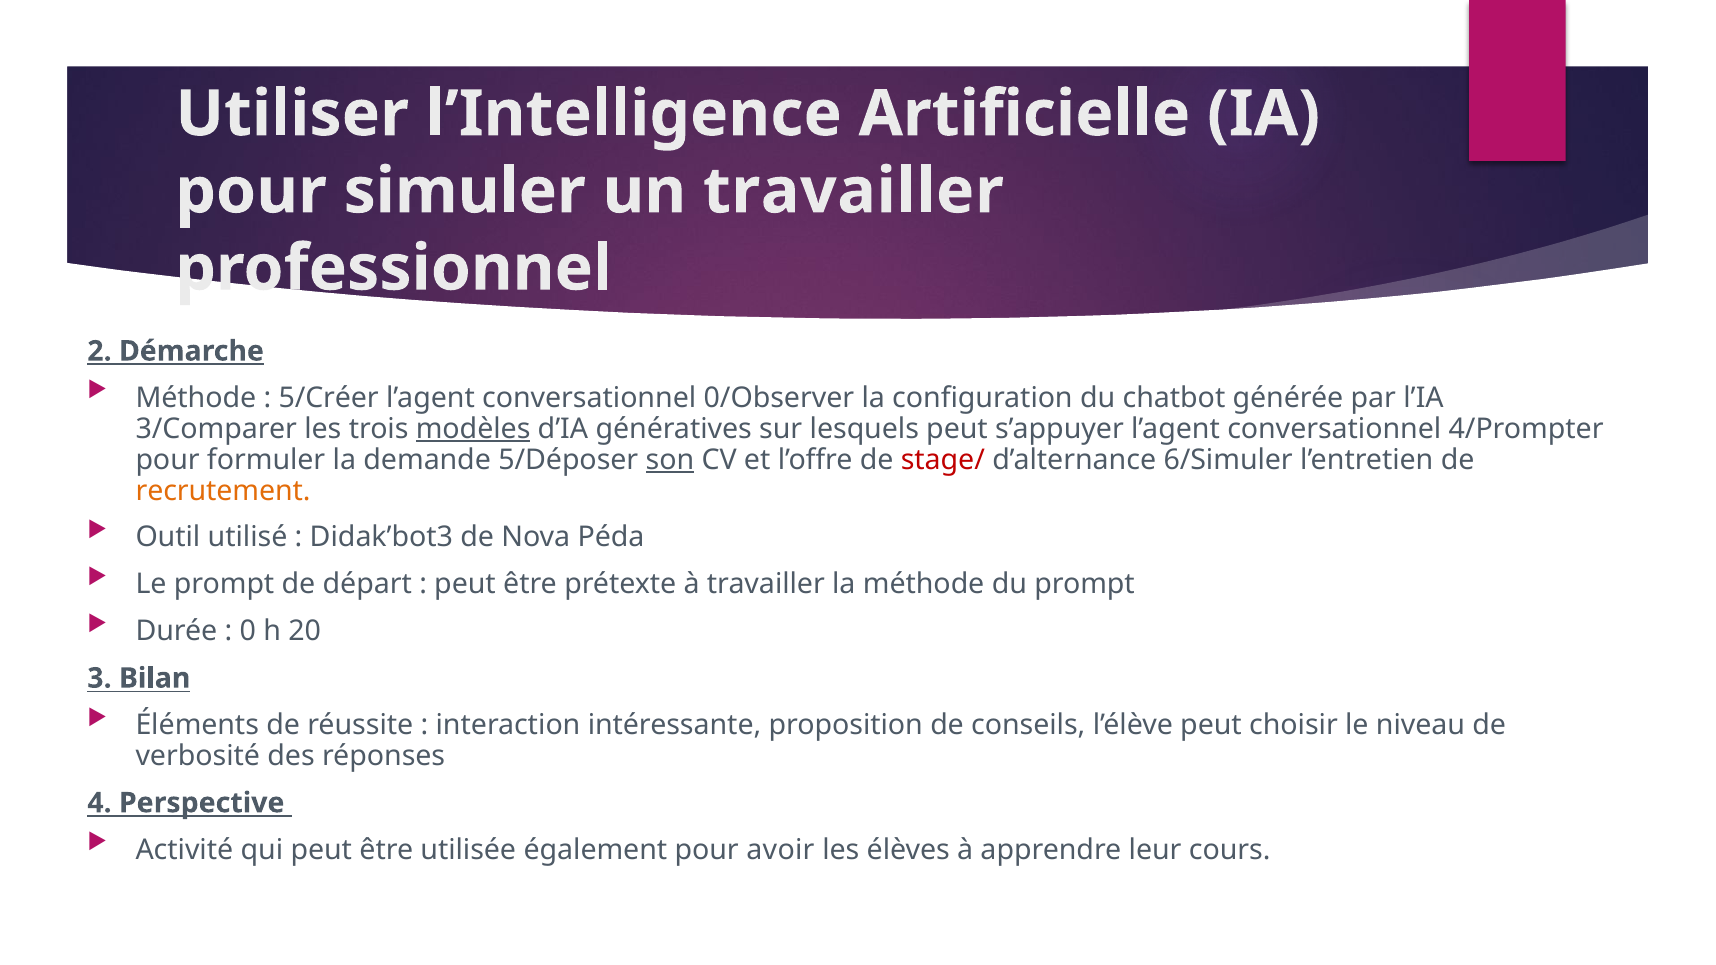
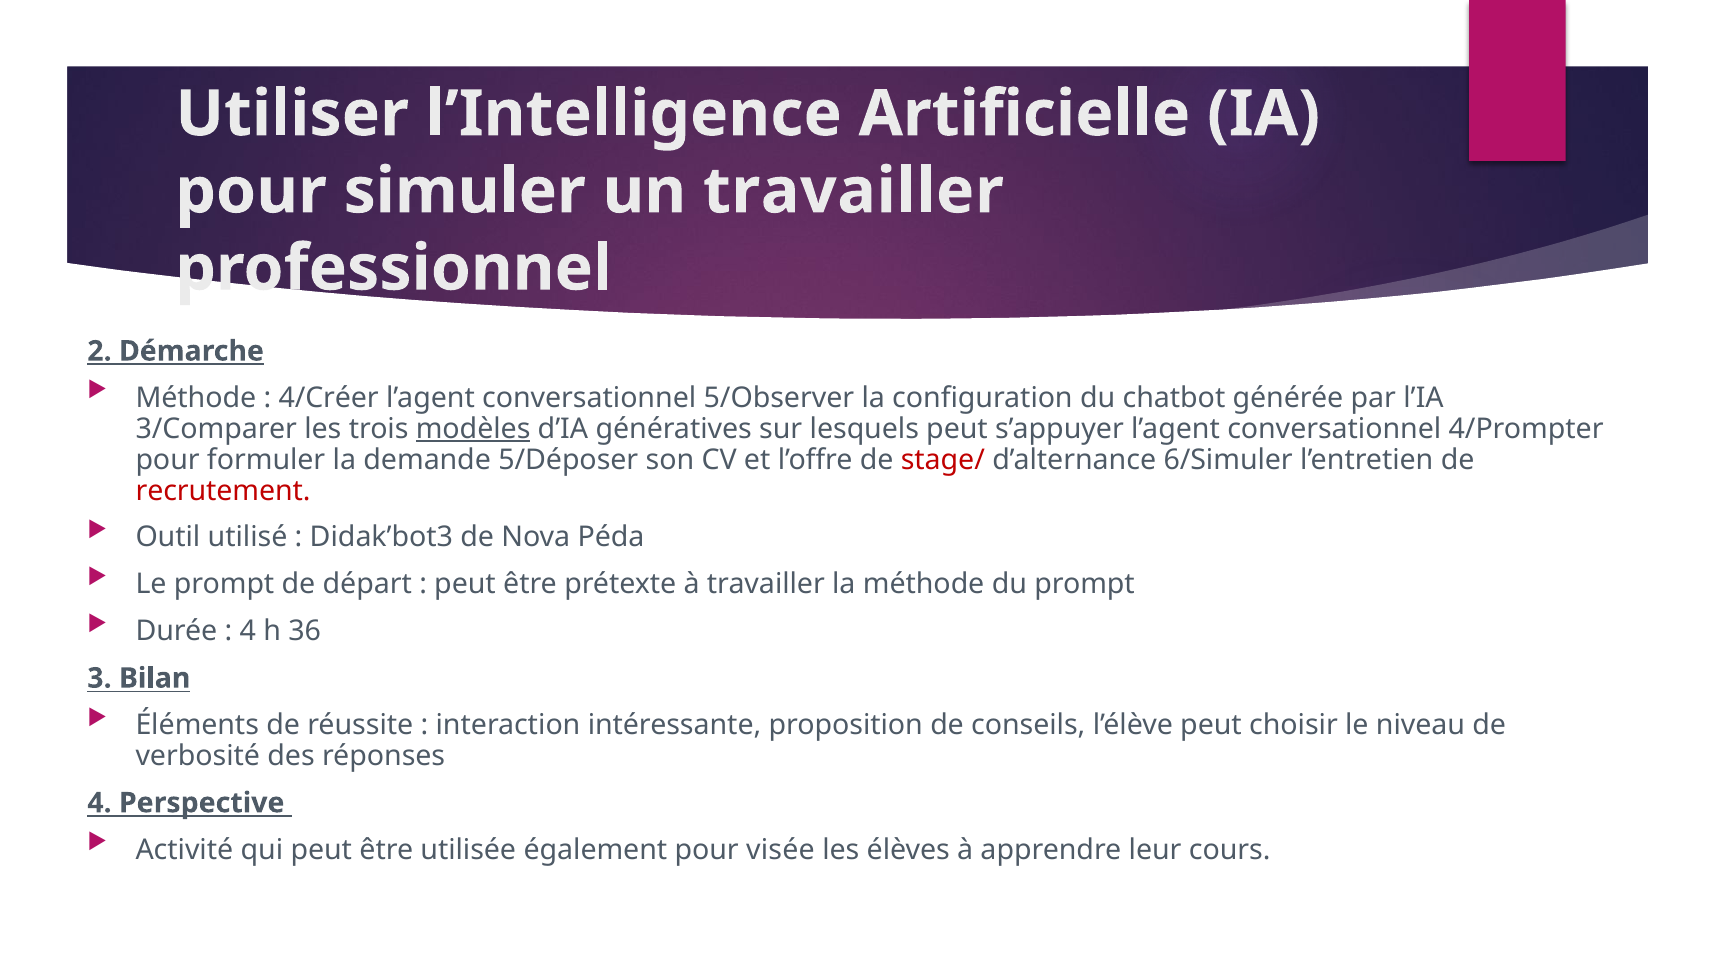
5/Créer: 5/Créer -> 4/Créer
0/Observer: 0/Observer -> 5/Observer
son underline: present -> none
recrutement colour: orange -> red
0 at (248, 631): 0 -> 4
20: 20 -> 36
avoir: avoir -> visée
